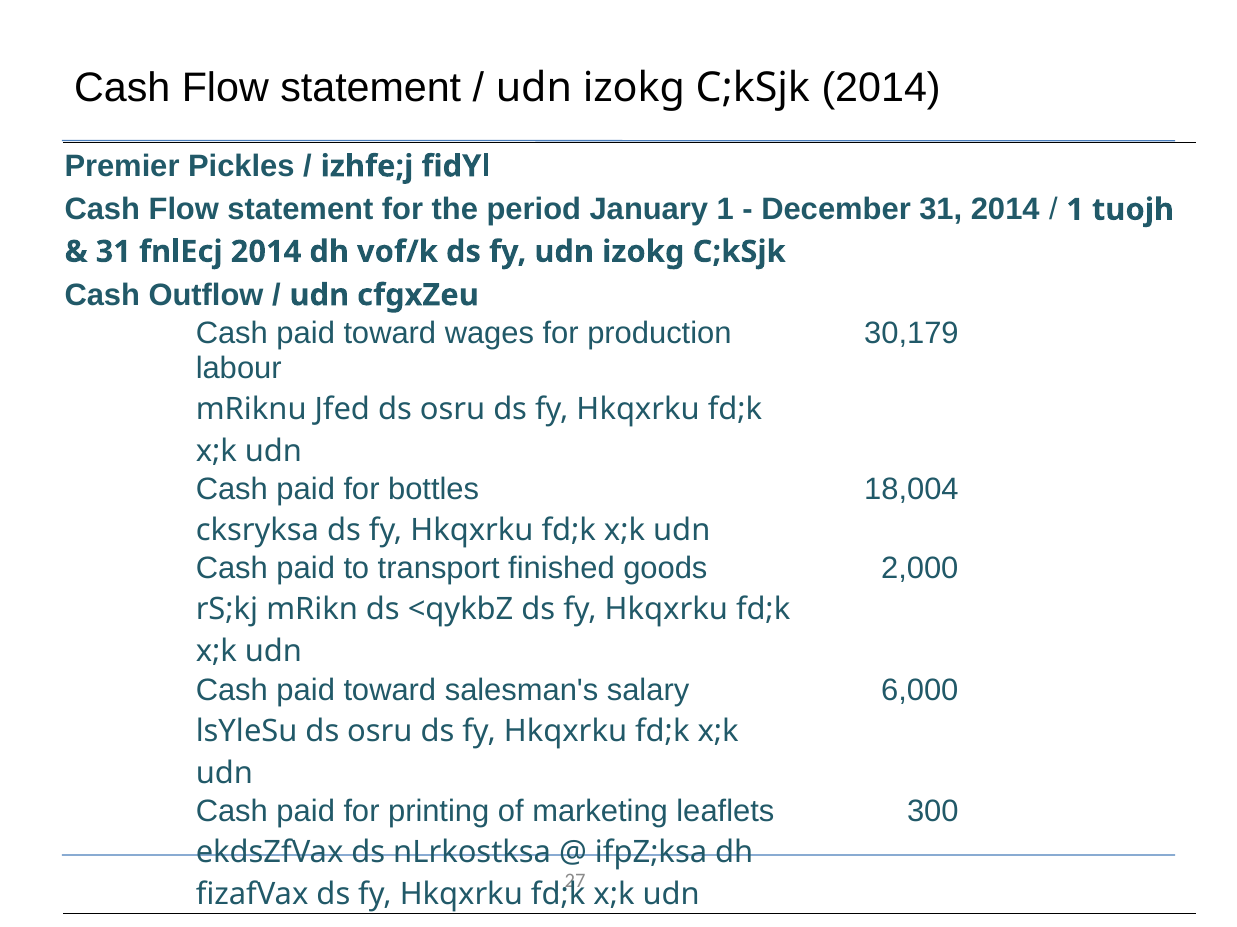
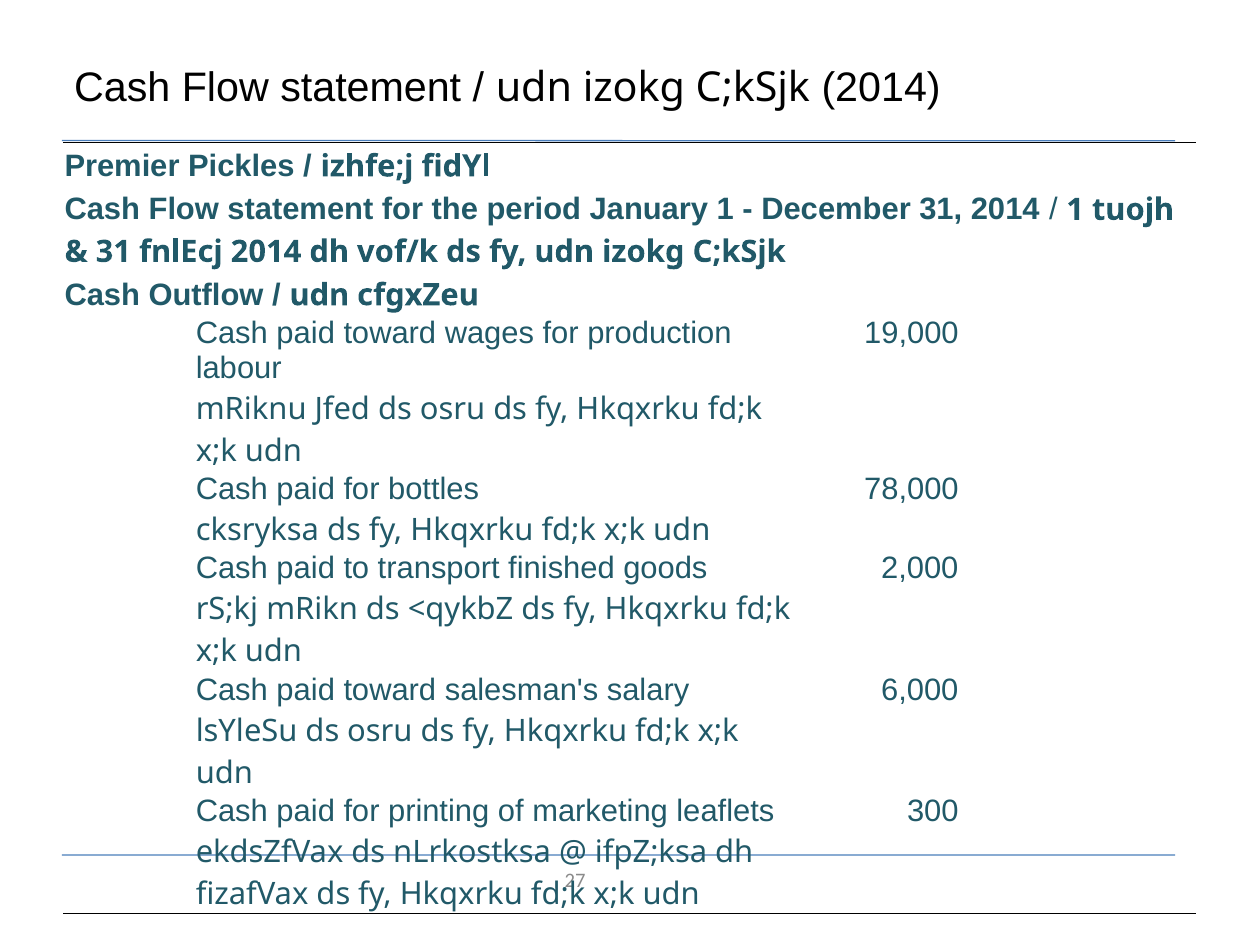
30,179: 30,179 -> 19,000
18,004: 18,004 -> 78,000
